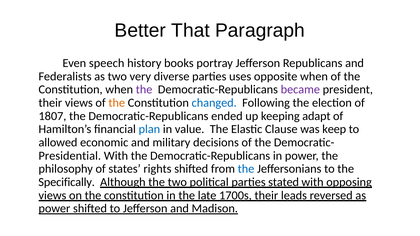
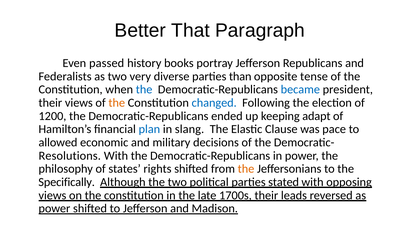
speech: speech -> passed
uses: uses -> than
opposite when: when -> tense
the at (144, 90) colour: purple -> blue
became colour: purple -> blue
1807: 1807 -> 1200
value: value -> slang
keep: keep -> pace
Presidential: Presidential -> Resolutions
the at (246, 169) colour: blue -> orange
